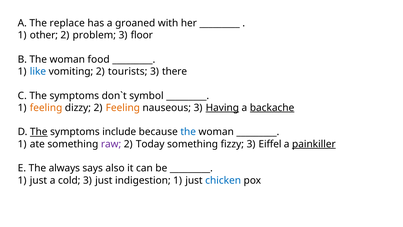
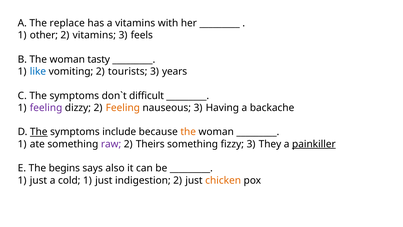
a groaned: groaned -> vitamins
2 problem: problem -> vitamins
floor: floor -> feels
food: food -> tasty
there: there -> years
symbol: symbol -> difficult
feeling at (46, 108) colour: orange -> purple
Having underline: present -> none
backache underline: present -> none
the at (188, 132) colour: blue -> orange
Today: Today -> Theirs
Eiffel: Eiffel -> They
always: always -> begins
cold 3: 3 -> 1
indigestion 1: 1 -> 2
chicken colour: blue -> orange
